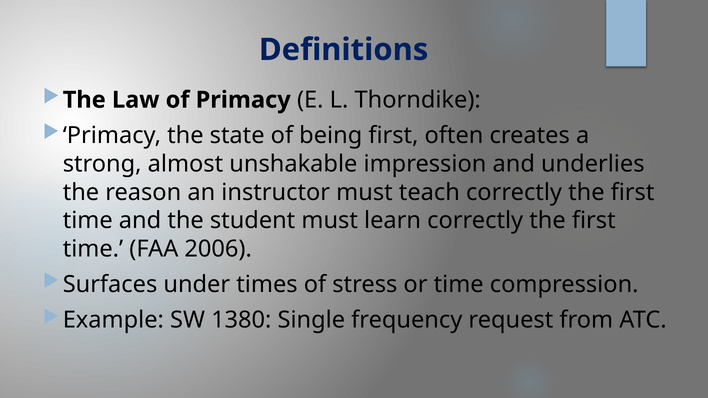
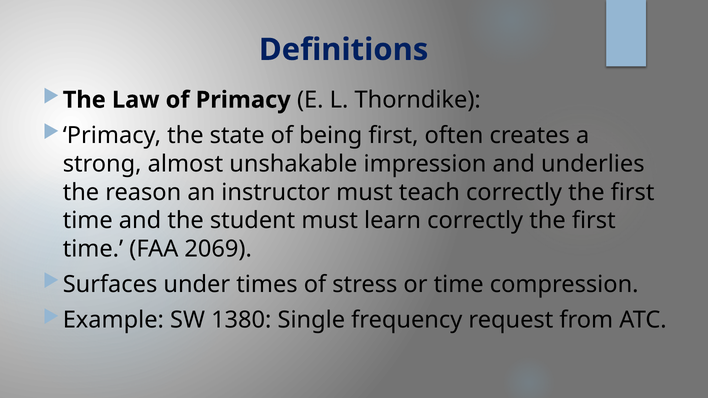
2006: 2006 -> 2069
